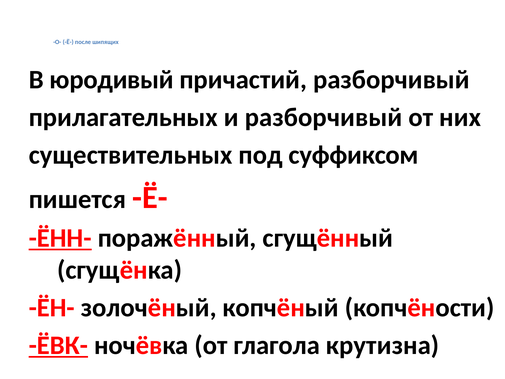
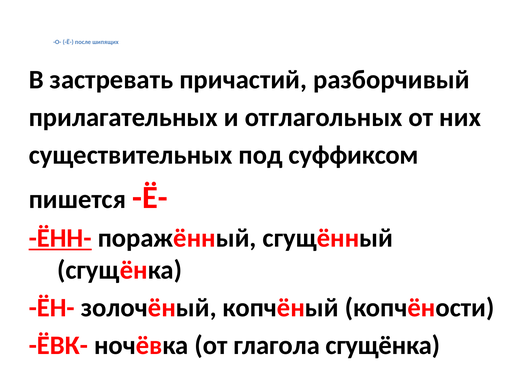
юродивый: юродивый -> застревать
и разборчивый: разборчивый -> отглагольных
ЁВК- underline: present -> none
глагола крутизна: крутизна -> сгущёнка
